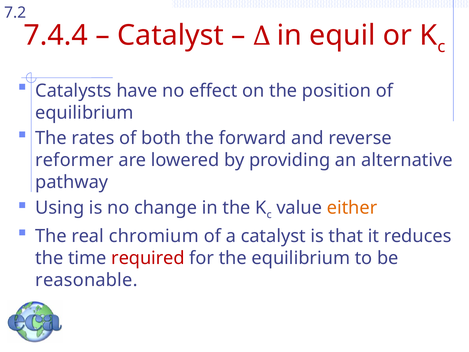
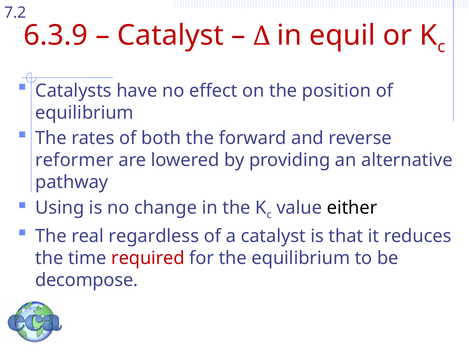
7.4.4: 7.4.4 -> 6.3.9
either colour: orange -> black
chromium: chromium -> regardless
reasonable: reasonable -> decompose
